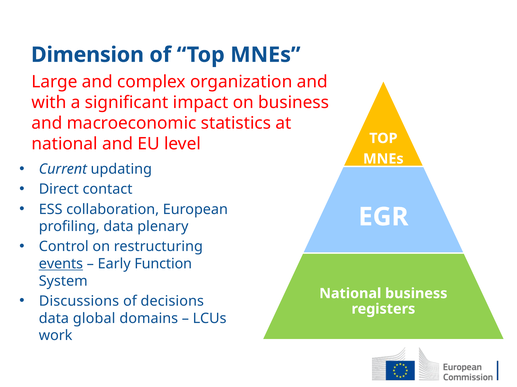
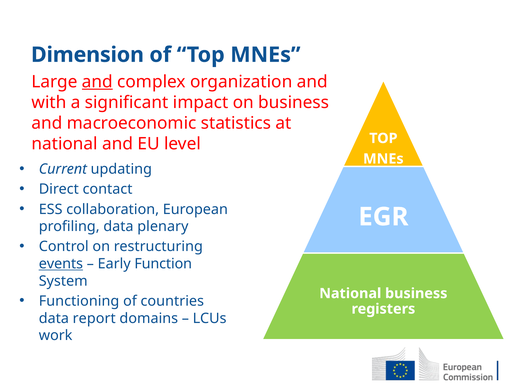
and at (97, 82) underline: none -> present
Discussions: Discussions -> Functioning
decisions: decisions -> countries
global: global -> report
